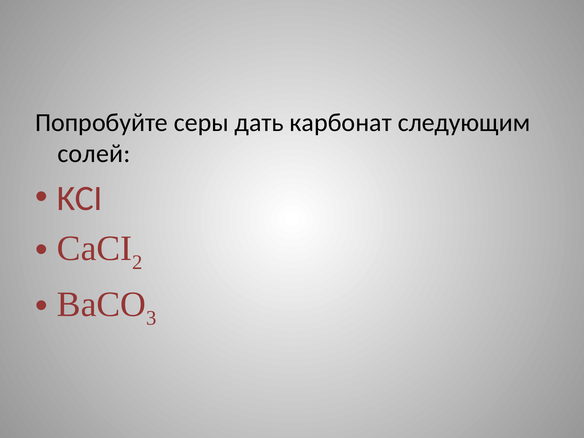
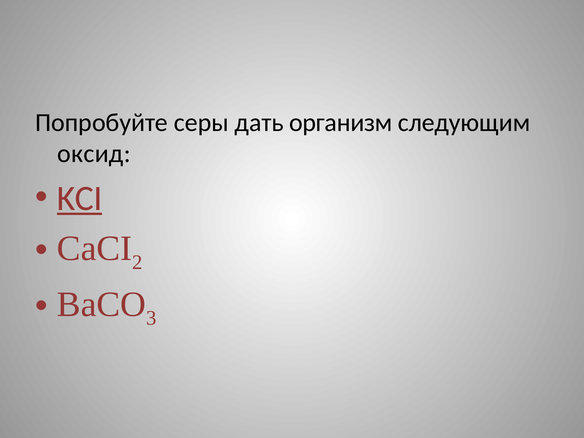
карбонат: карбонат -> организм
солей: солей -> оксид
KCI underline: none -> present
